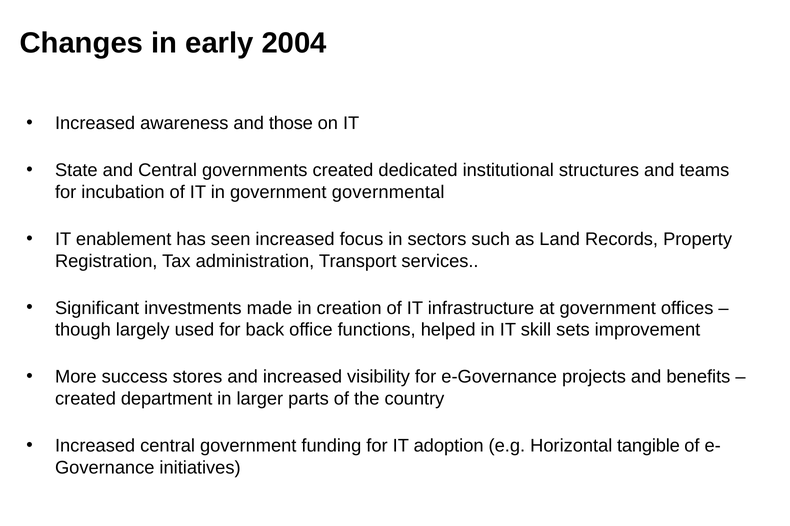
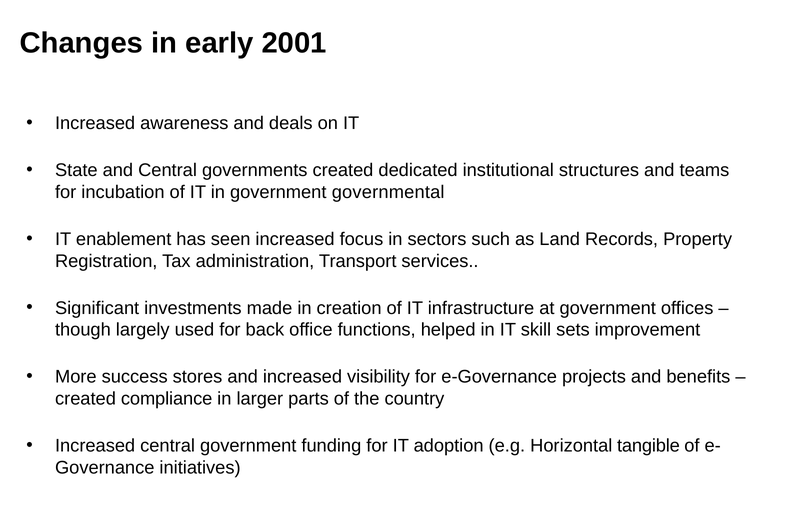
2004: 2004 -> 2001
those: those -> deals
department: department -> compliance
